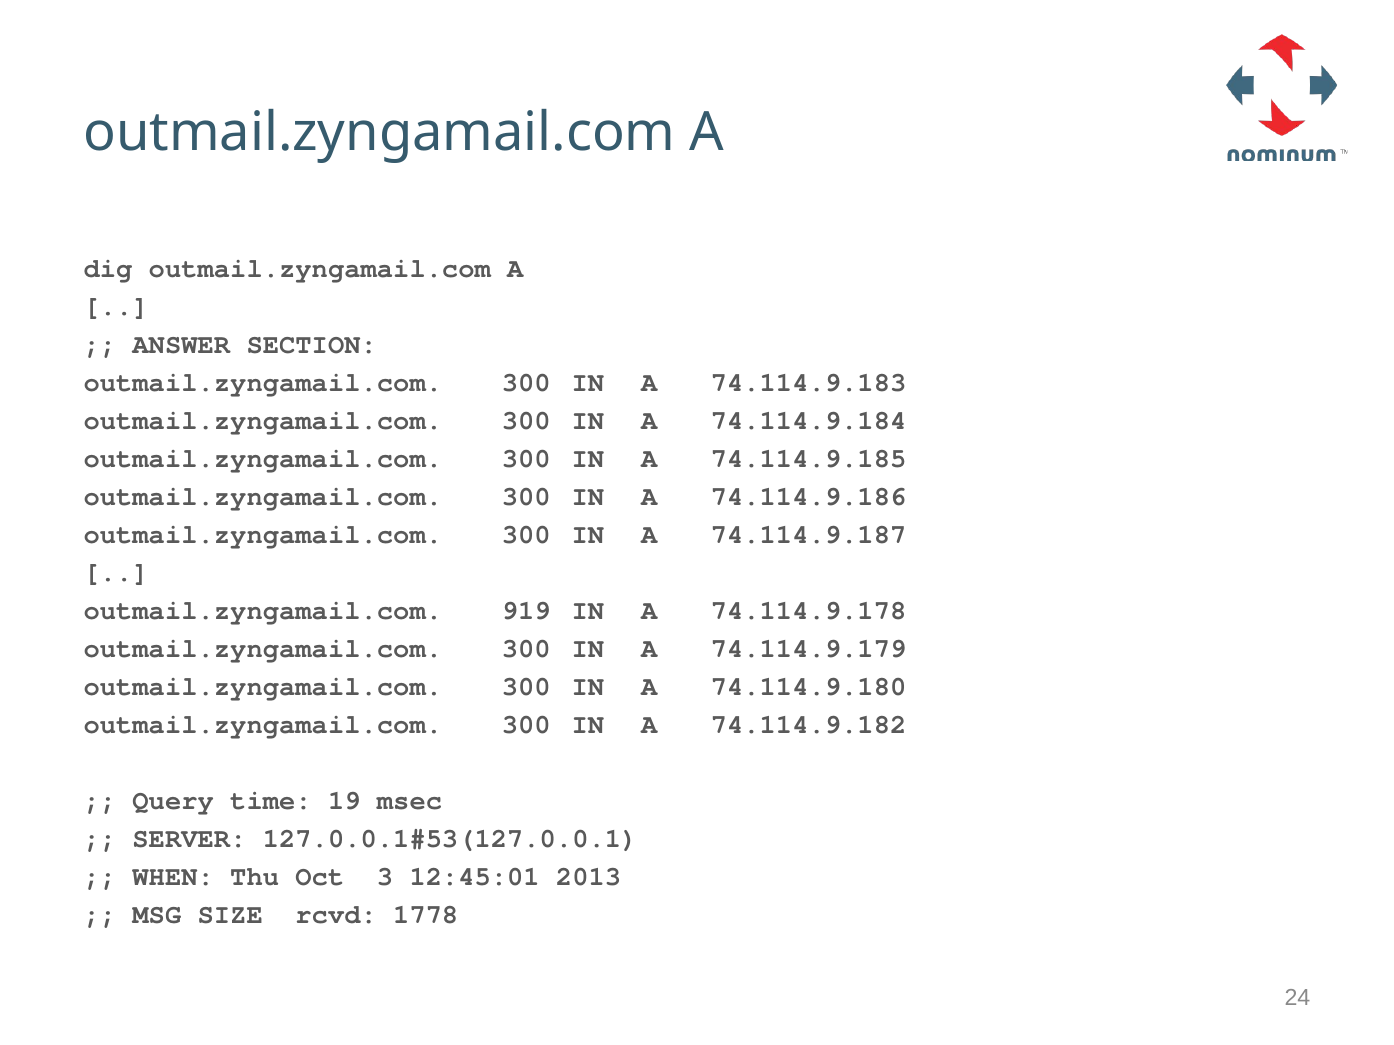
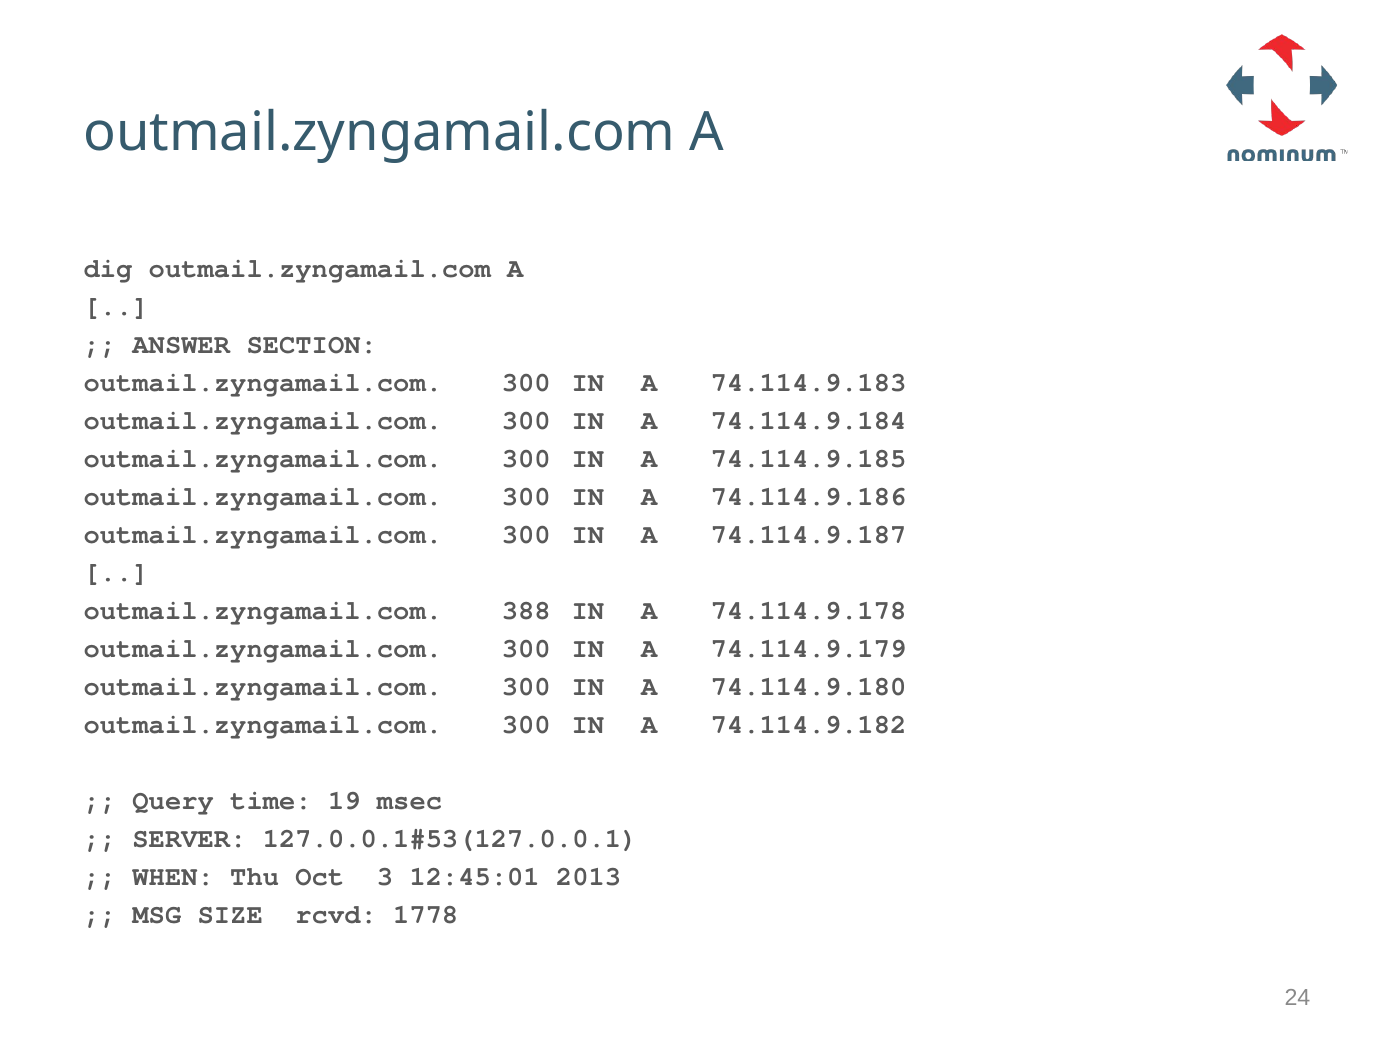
919: 919 -> 388
